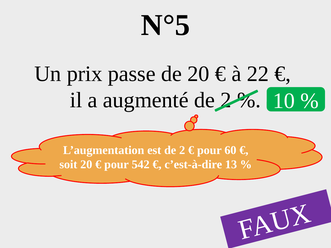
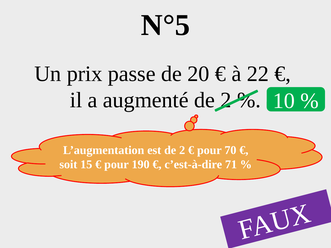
60: 60 -> 70
soit 20: 20 -> 15
542: 542 -> 190
13: 13 -> 71
